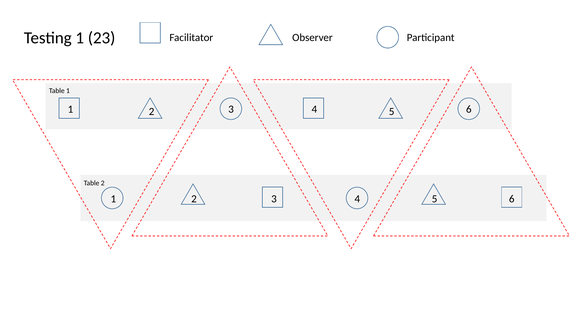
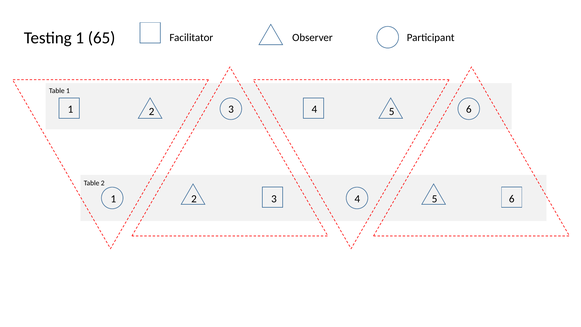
23: 23 -> 65
